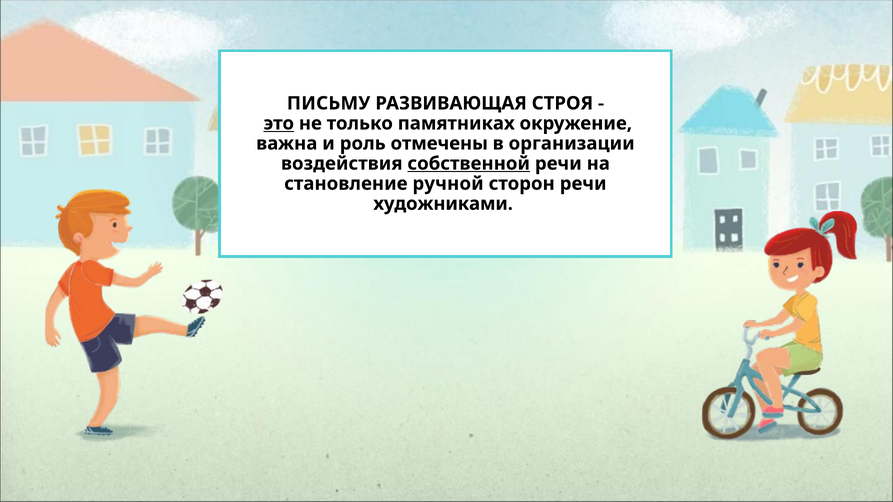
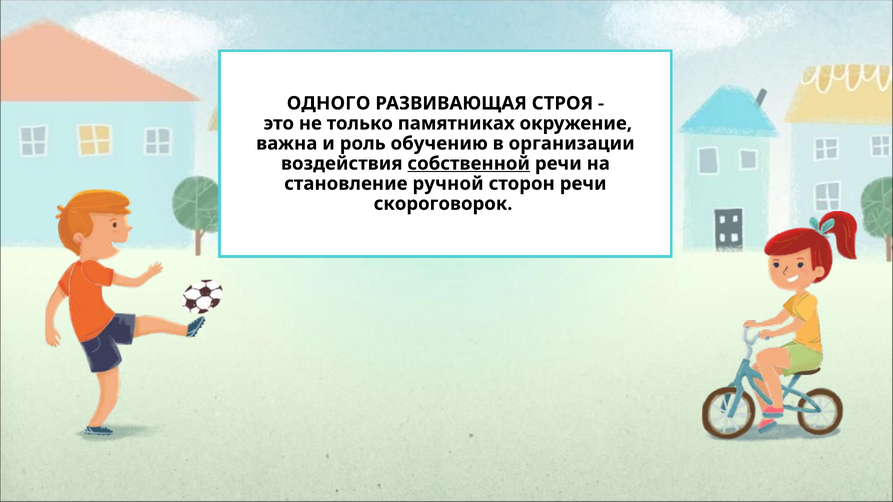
ПИСЬМУ: ПИСЬМУ -> ОДНОГО
это underline: present -> none
отмечены: отмечены -> обучению
художниками: художниками -> скороговорок
